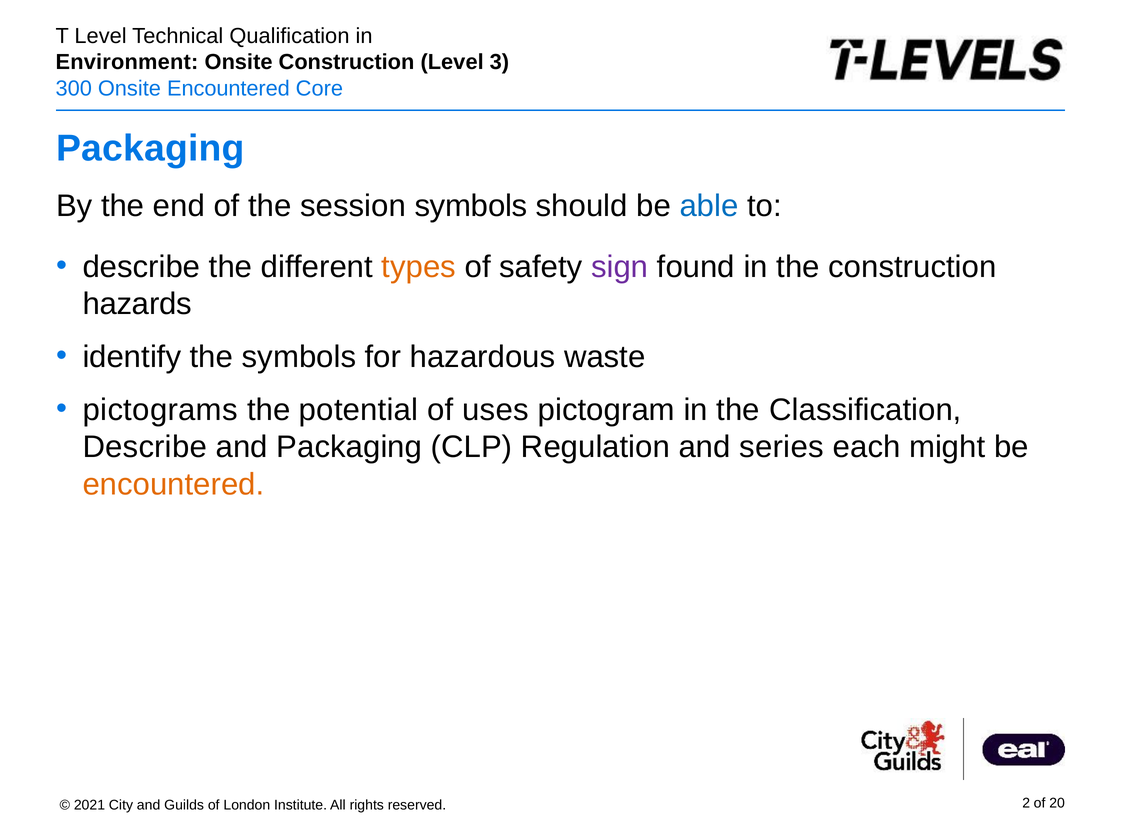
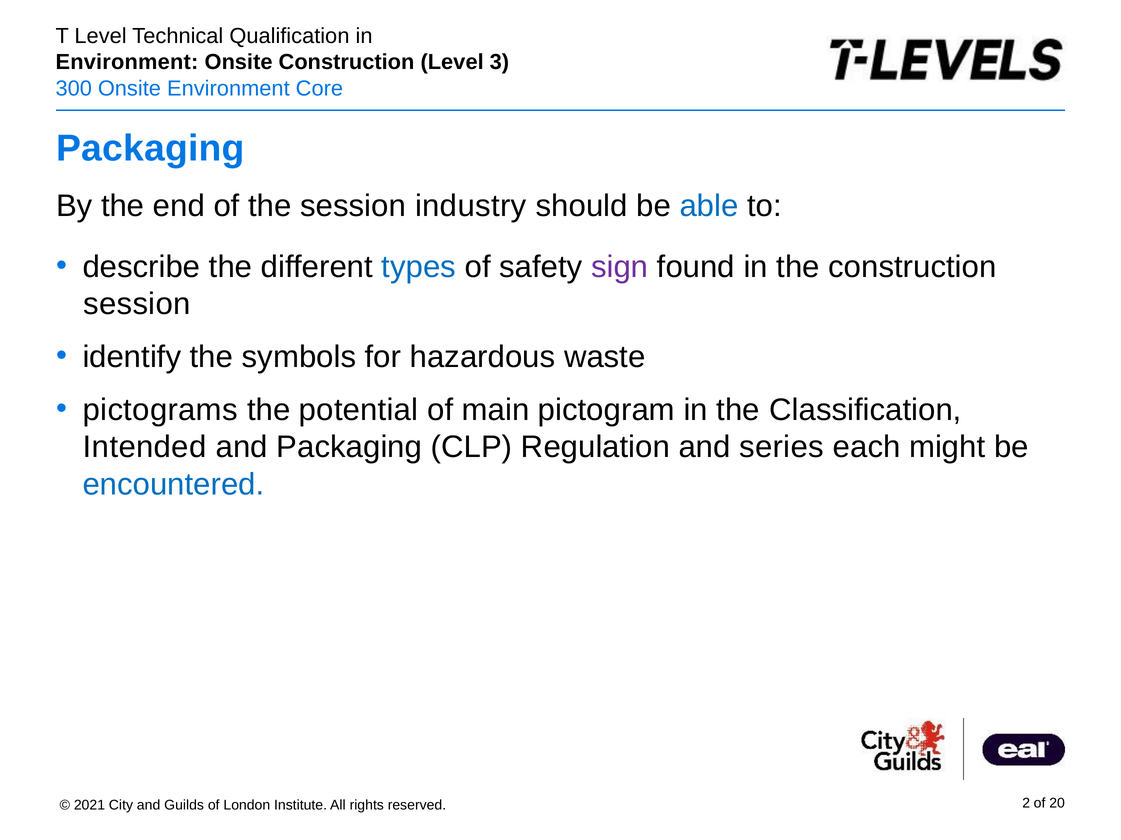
Encountered at (228, 88): Encountered -> Environment
session symbols: symbols -> industry
types colour: orange -> blue
hazards at (137, 304): hazards -> session
uses: uses -> main
Describe at (145, 448): Describe -> Intended
encountered at (173, 485) colour: orange -> blue
